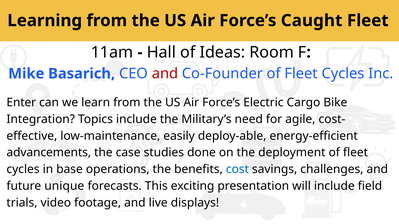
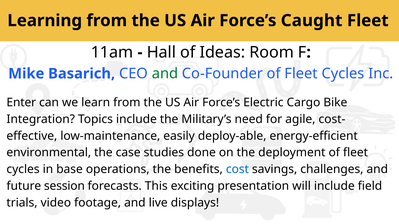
and at (165, 74) colour: red -> green
advancements: advancements -> environmental
unique: unique -> session
